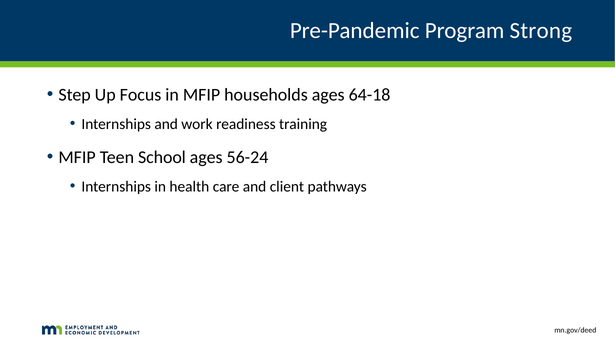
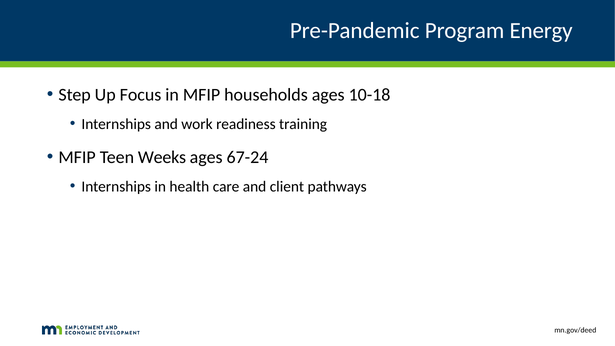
Strong: Strong -> Energy
64-18: 64-18 -> 10-18
School: School -> Weeks
56-24: 56-24 -> 67-24
